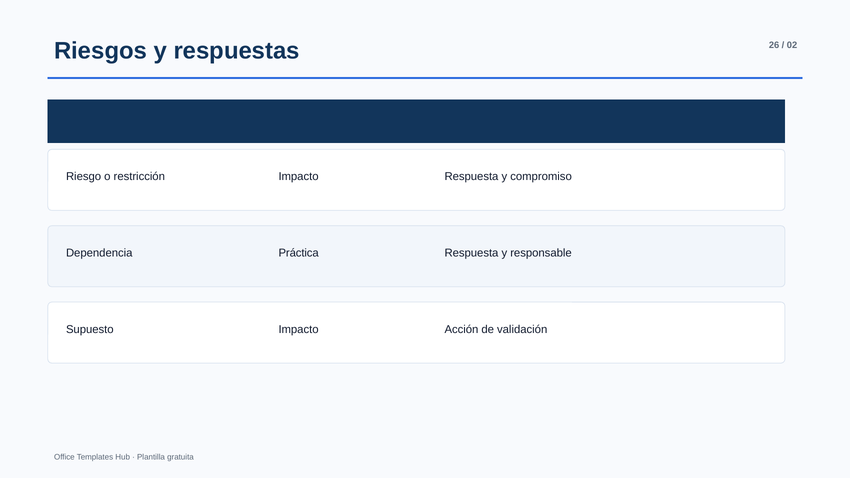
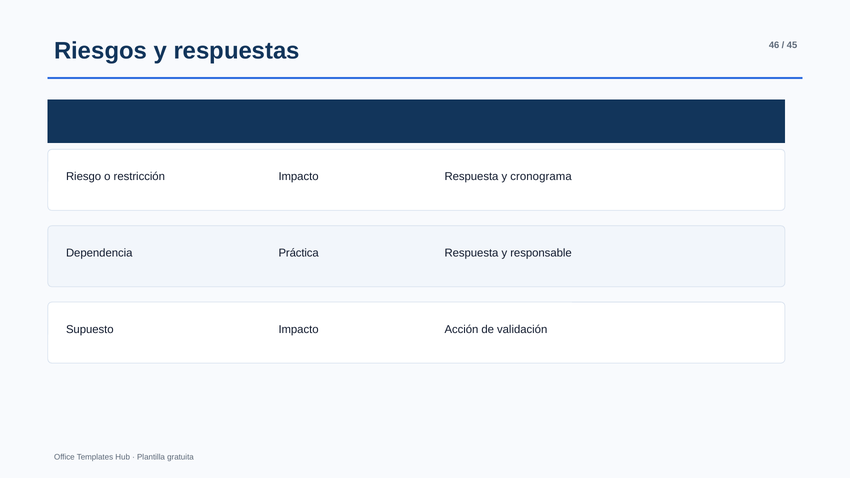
26: 26 -> 46
02: 02 -> 45
compromiso: compromiso -> cronograma
